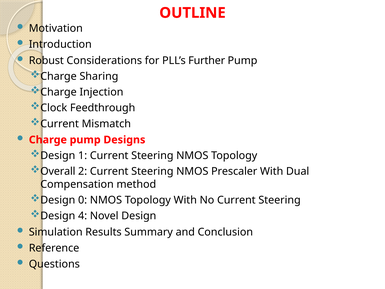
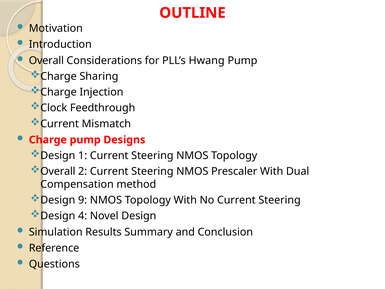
Robust at (46, 60): Robust -> Overall
Further: Further -> Hwang
0: 0 -> 9
